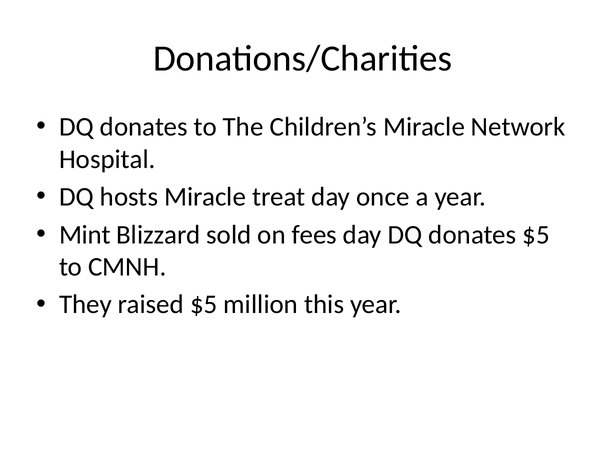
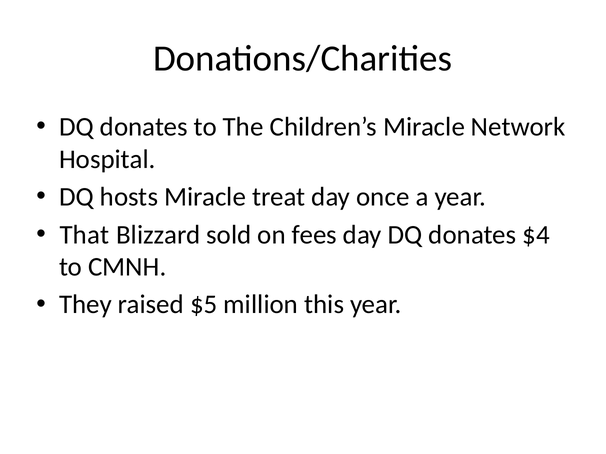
Mint: Mint -> That
donates $5: $5 -> $4
